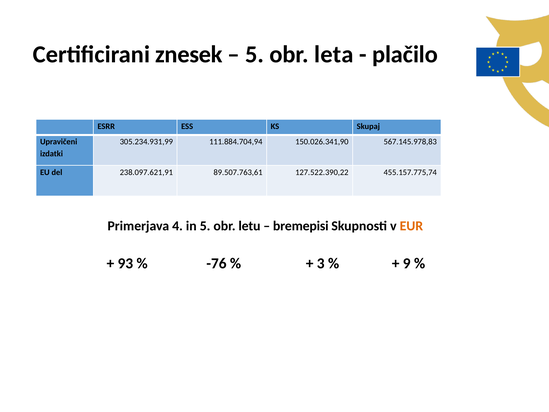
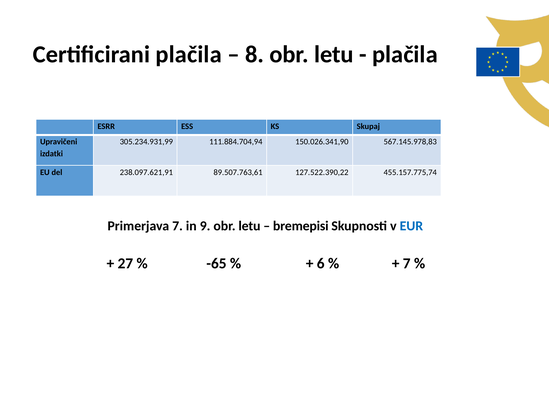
Certificirani znesek: znesek -> plačila
5 at (254, 54): 5 -> 8
leta at (334, 54): leta -> letu
plačilo at (405, 54): plačilo -> plačila
Primerjava 4: 4 -> 7
in 5: 5 -> 9
EUR colour: orange -> blue
93: 93 -> 27
-76: -76 -> -65
3: 3 -> 6
9 at (407, 263): 9 -> 7
